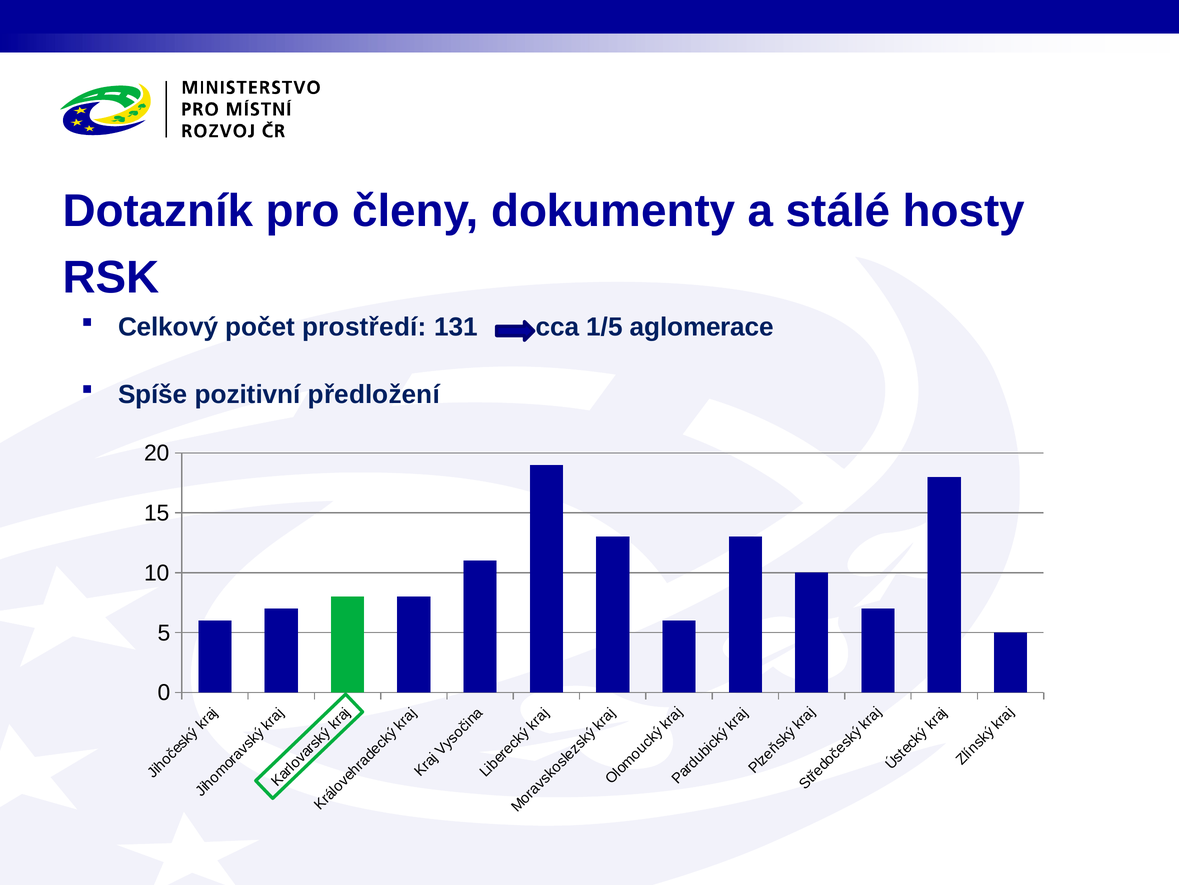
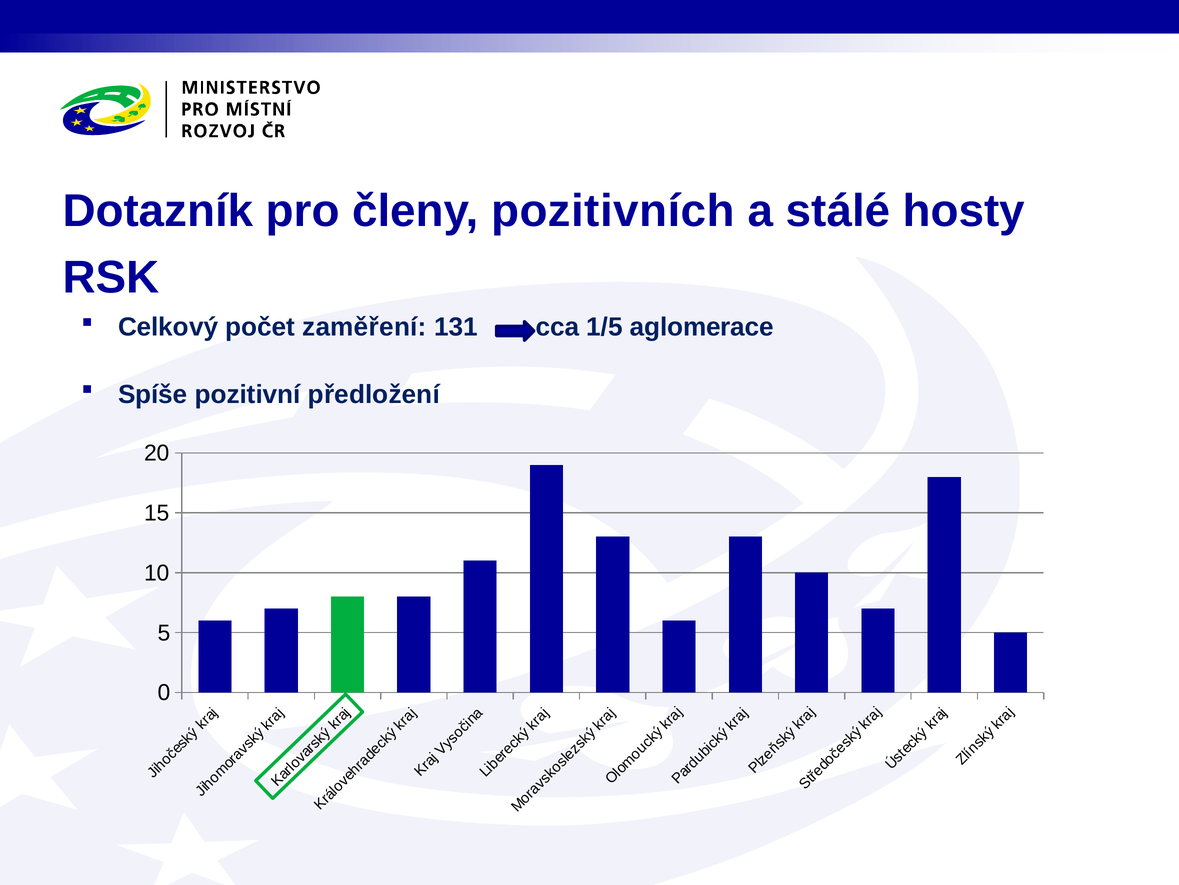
dokumenty: dokumenty -> pozitivních
prostředí: prostředí -> zaměření
